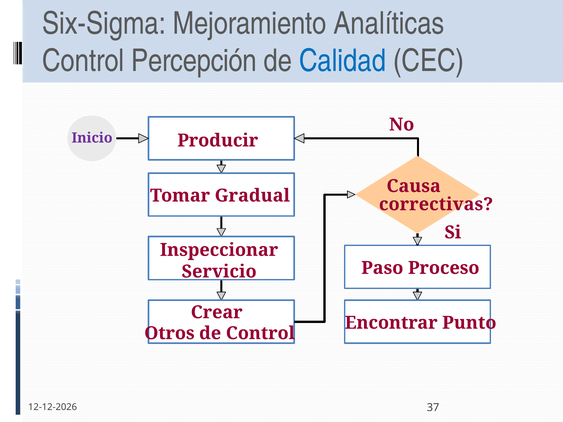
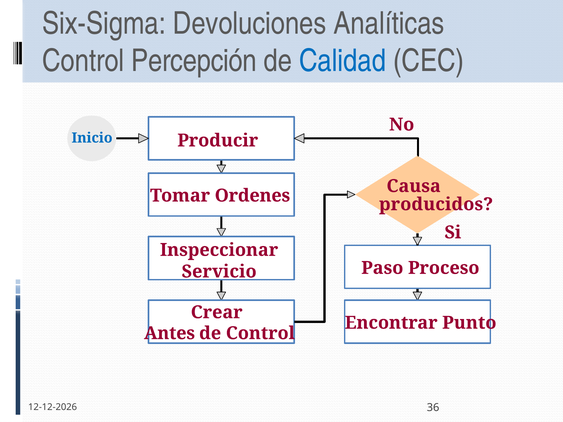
Mejoramiento: Mejoramiento -> Devoluciones
Inicio colour: purple -> blue
Gradual: Gradual -> Ordenes
correctivas: correctivas -> producidos
Otros: Otros -> Antes
37: 37 -> 36
